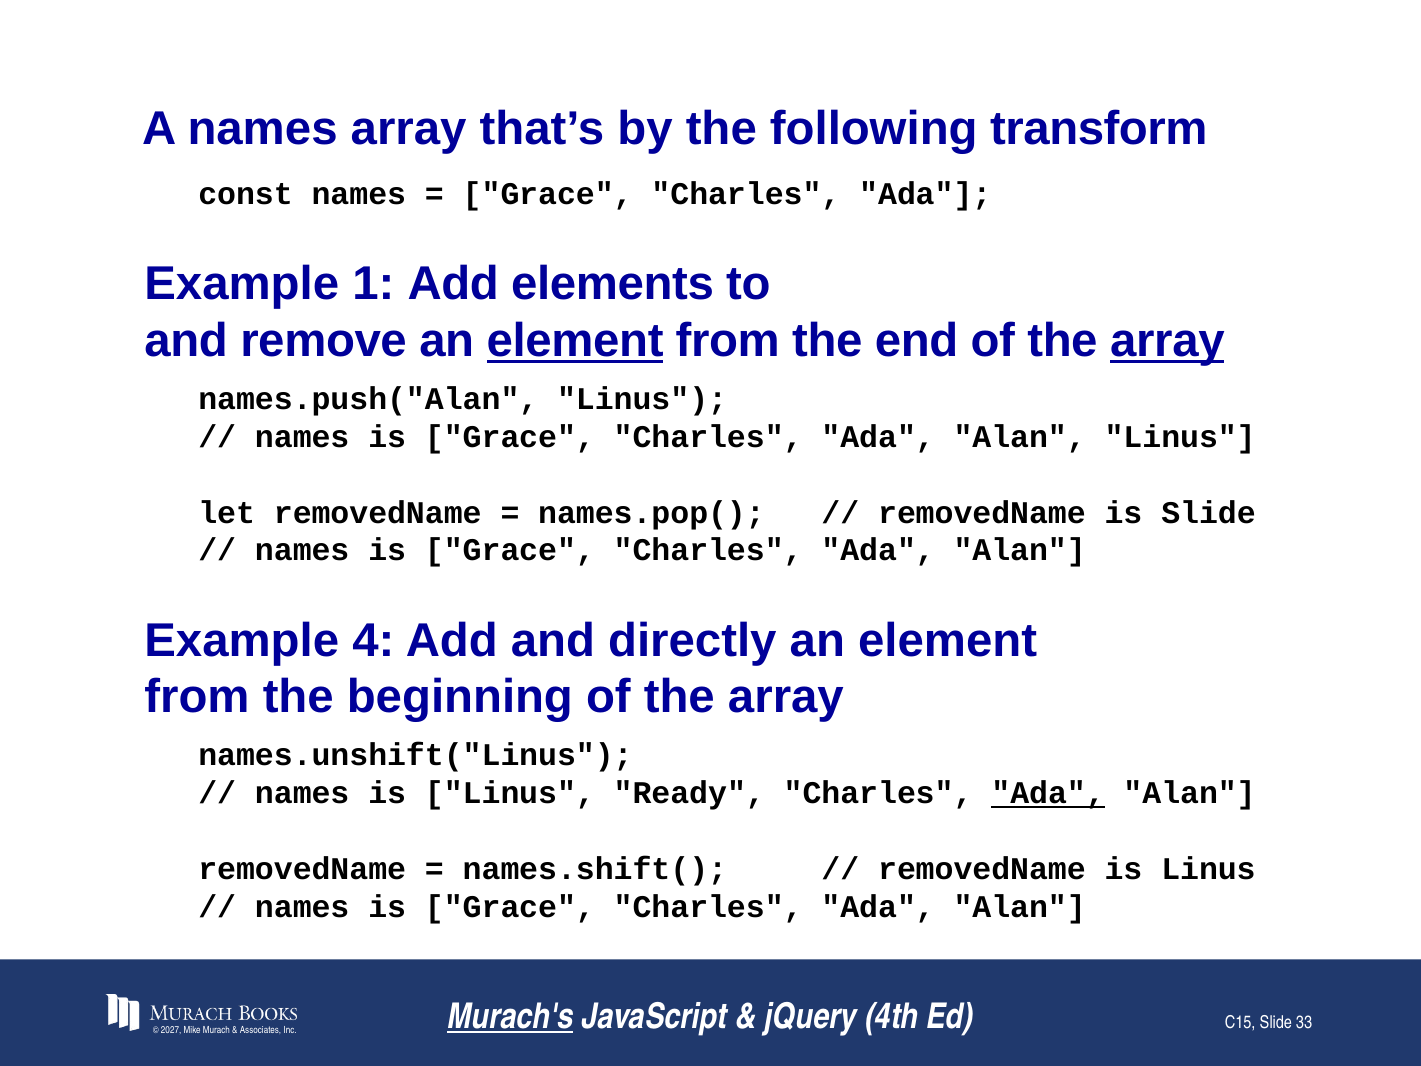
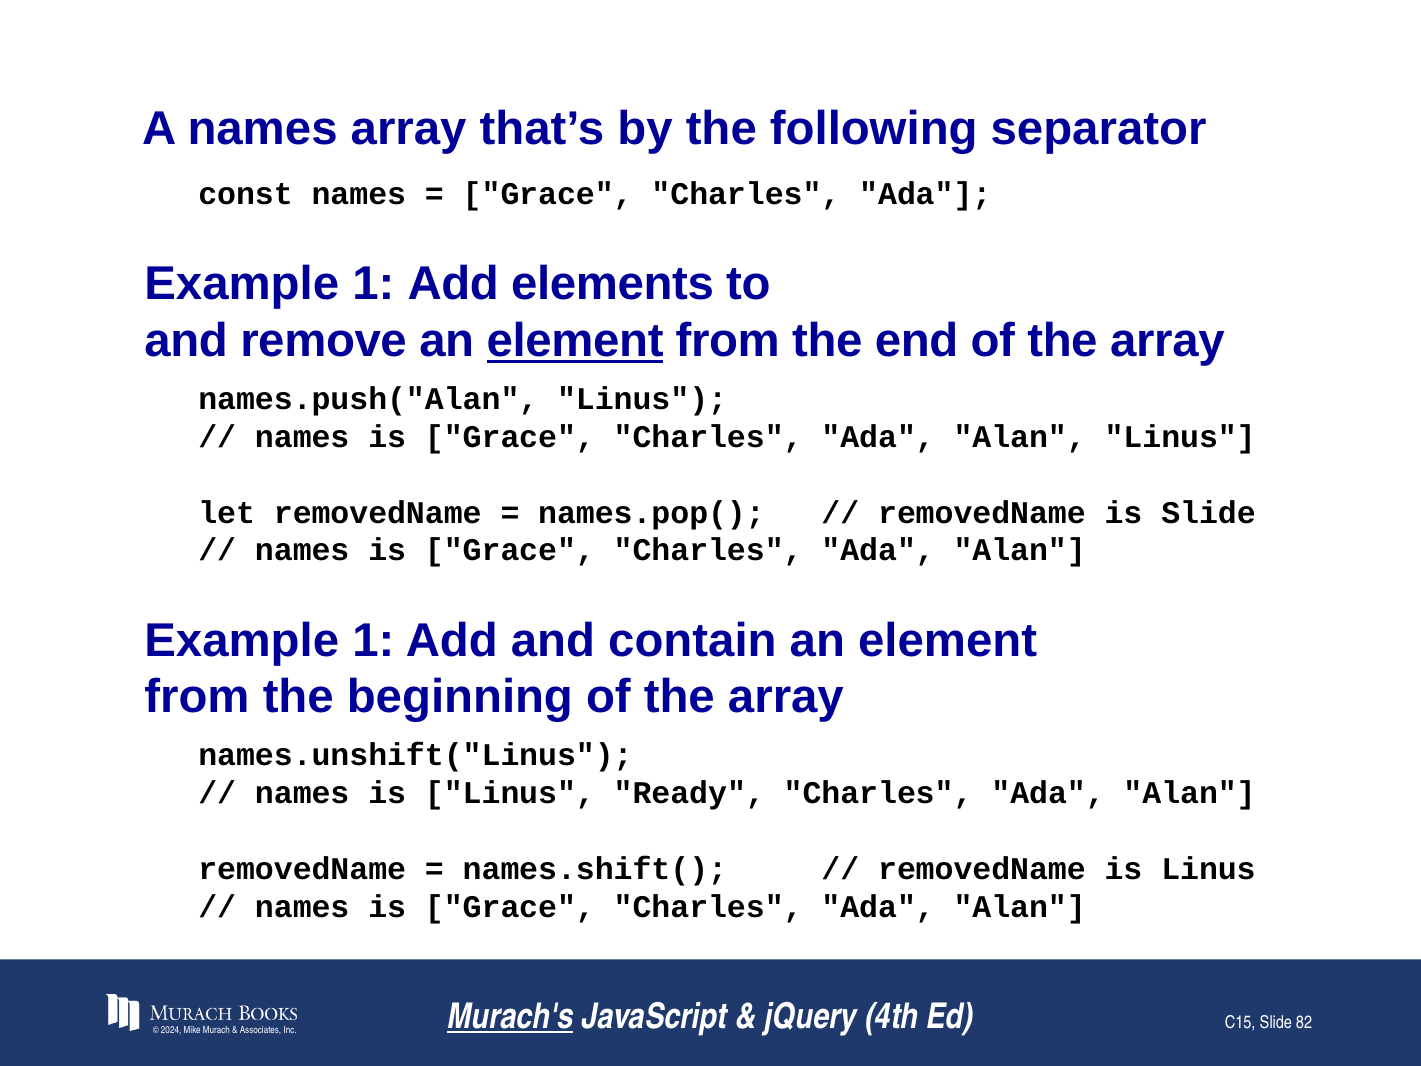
transform: transform -> separator
array at (1167, 341) underline: present -> none
4 at (373, 640): 4 -> 1
directly: directly -> contain
Ada at (1048, 793) underline: present -> none
2027: 2027 -> 2024
33: 33 -> 82
